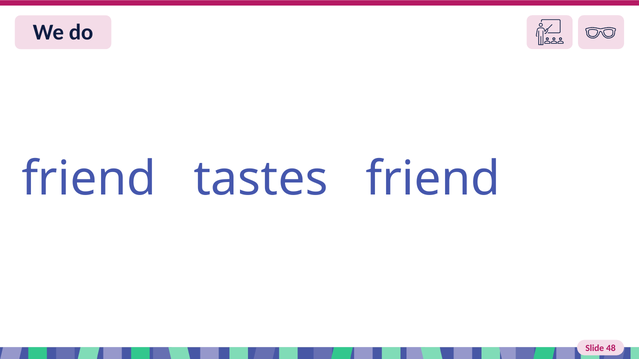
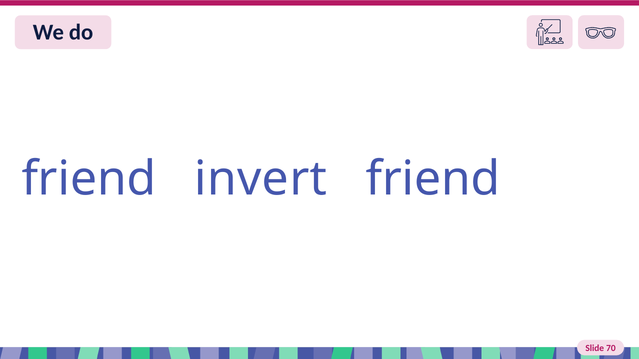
tastes: tastes -> invert
48: 48 -> 70
